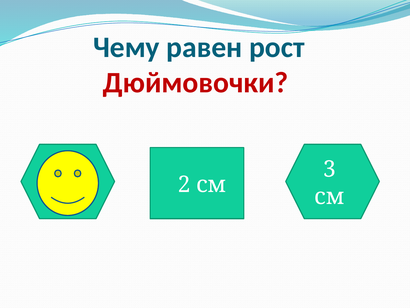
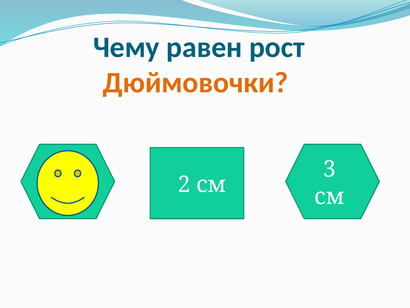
Дюймовочки colour: red -> orange
